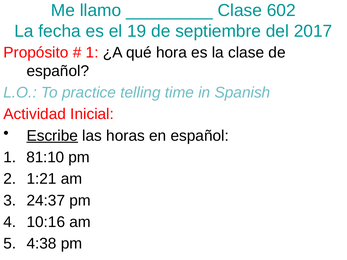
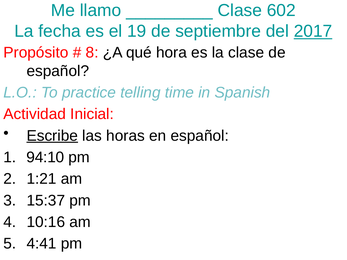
2017 underline: none -> present
1 at (92, 53): 1 -> 8
81:10: 81:10 -> 94:10
24:37: 24:37 -> 15:37
4:38: 4:38 -> 4:41
